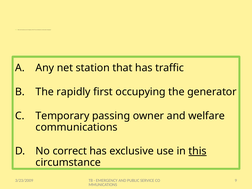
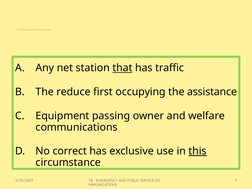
that underline: none -> present
rapidly: rapidly -> reduce
generator: generator -> assistance
Temporary: Temporary -> Equipment
